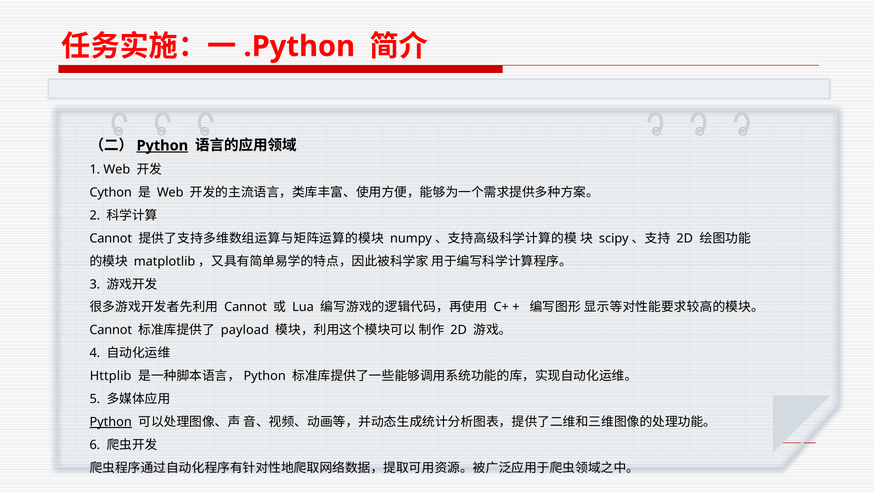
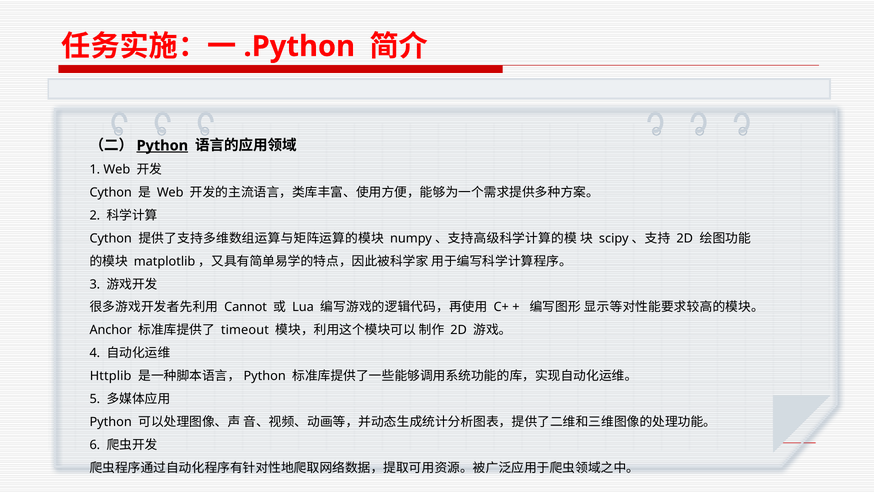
Cannot at (111, 238): Cannot -> Cython
Cannot at (111, 330): Cannot -> Anchor
payload: payload -> timeout
Python at (111, 422) underline: present -> none
